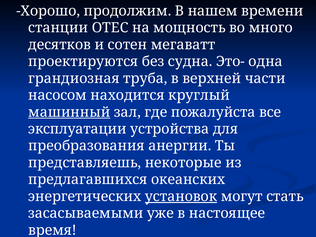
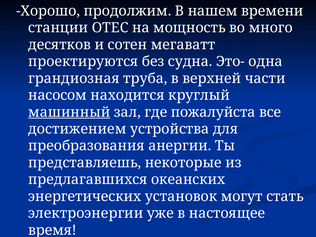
эксплуатации: эксплуатации -> достижением
установок underline: present -> none
засасываемыми: засасываемыми -> электроэнергии
